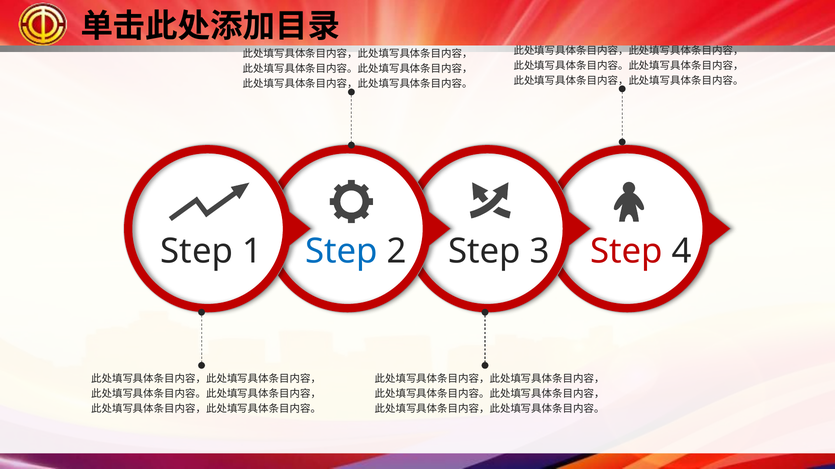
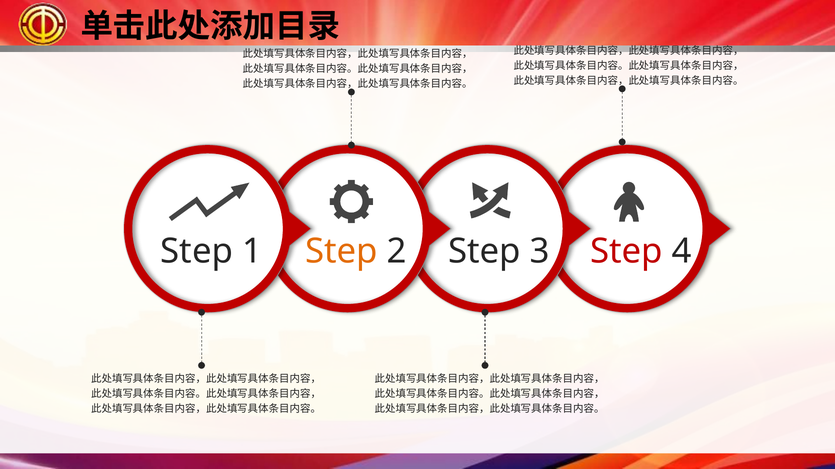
Step at (341, 252) colour: blue -> orange
